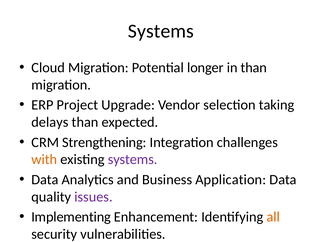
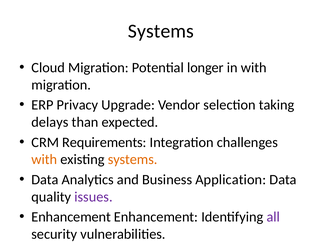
in than: than -> with
Project: Project -> Privacy
Strengthening: Strengthening -> Requirements
systems at (133, 159) colour: purple -> orange
Implementing at (71, 216): Implementing -> Enhancement
all colour: orange -> purple
